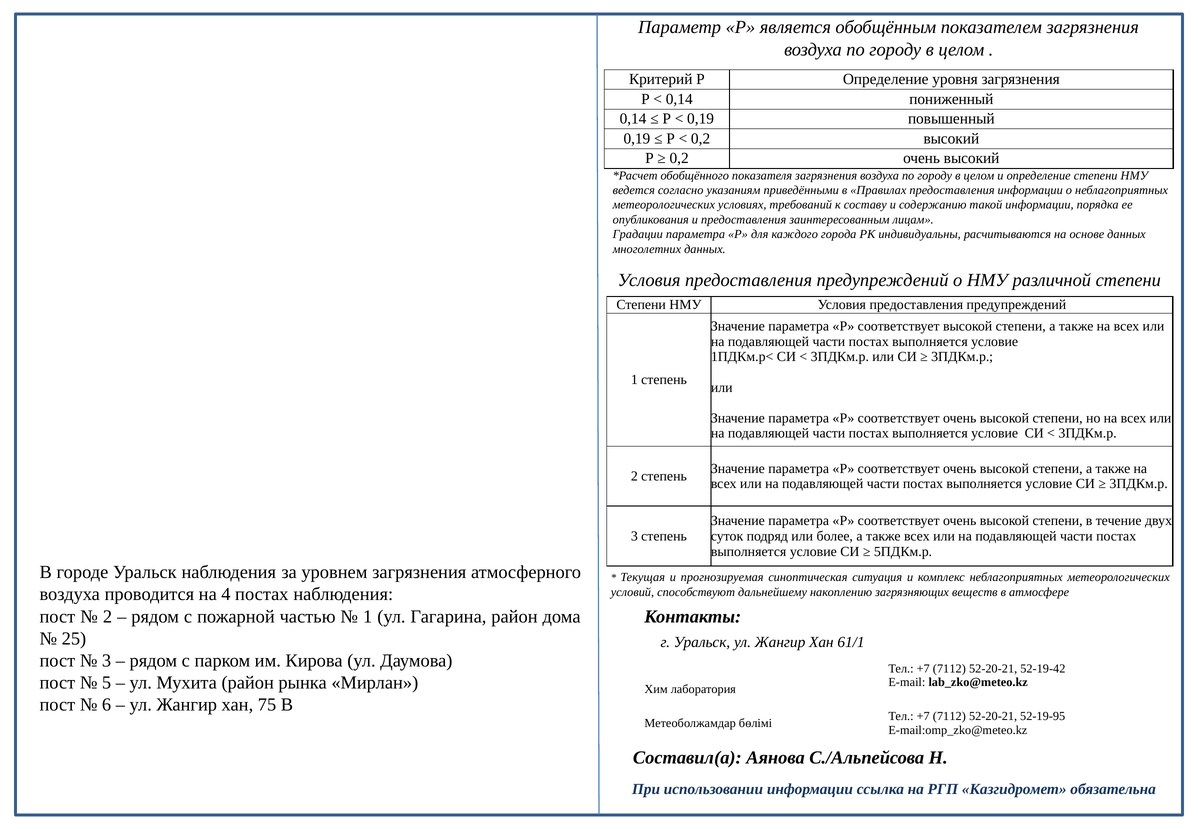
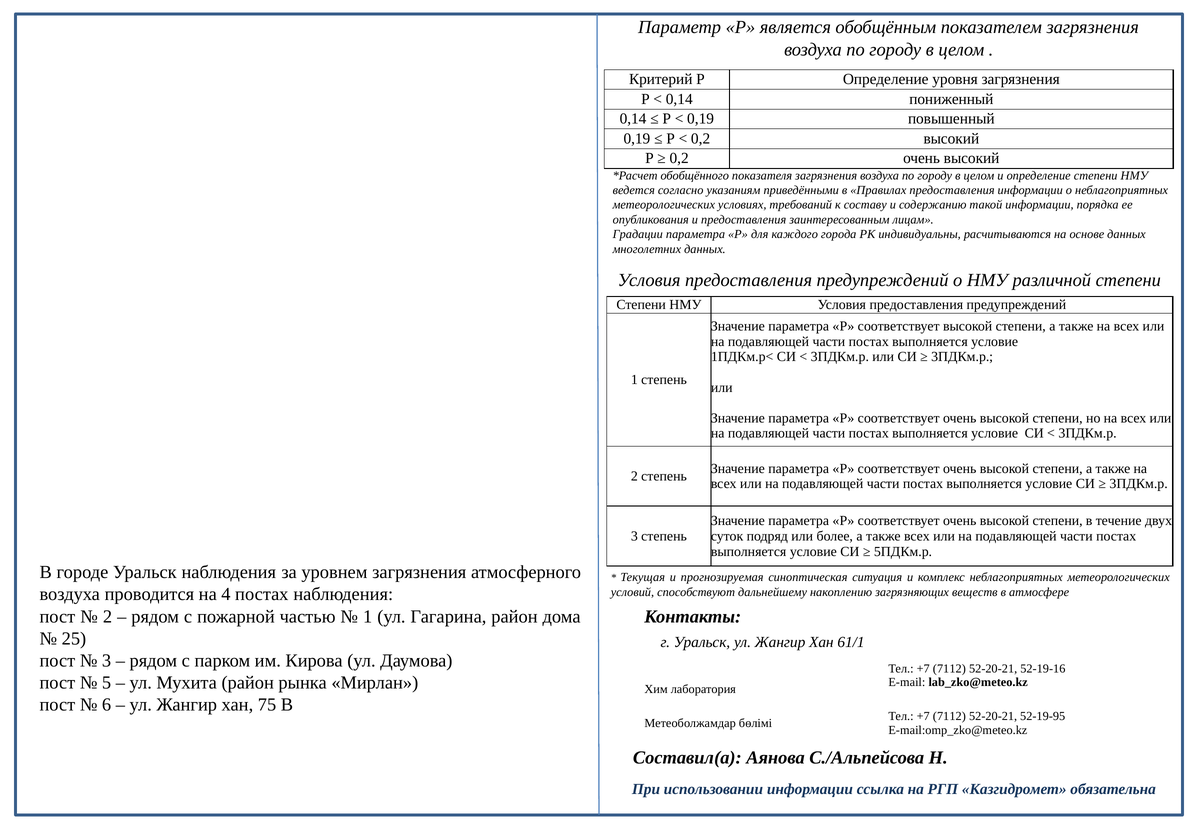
52-19-42: 52-19-42 -> 52-19-16
